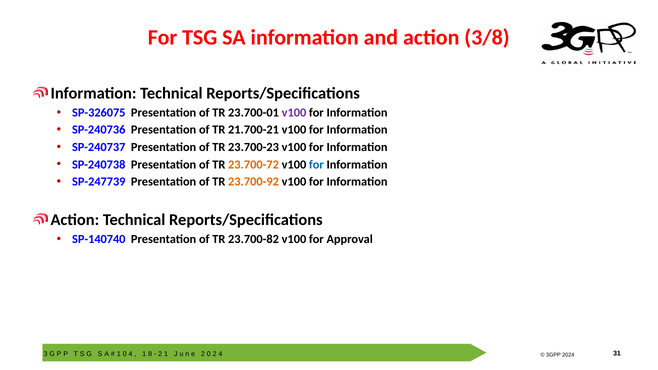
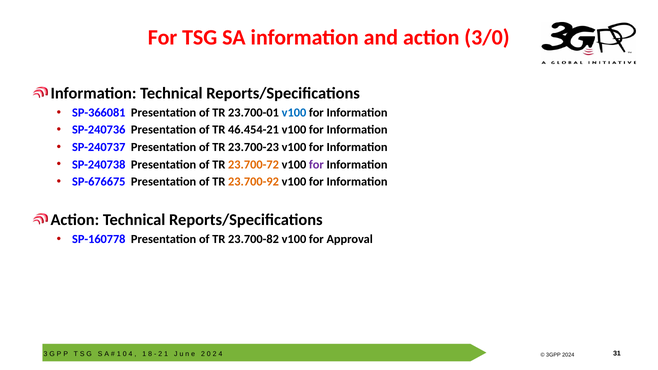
3/8: 3/8 -> 3/0
SP-326075: SP-326075 -> SP-366081
v100 at (294, 113) colour: purple -> blue
21.700-21: 21.700-21 -> 46.454-21
for at (316, 164) colour: blue -> purple
SP-247739: SP-247739 -> SP-676675
SP-140740: SP-140740 -> SP-160778
